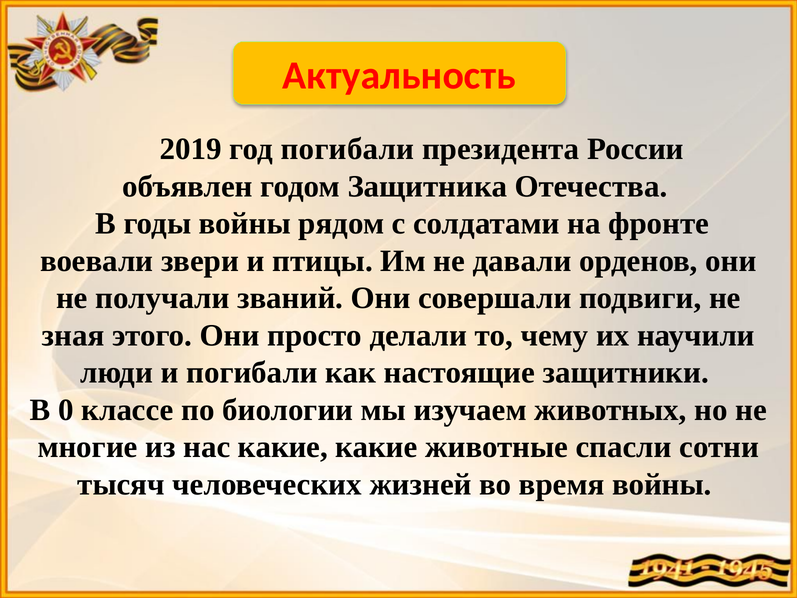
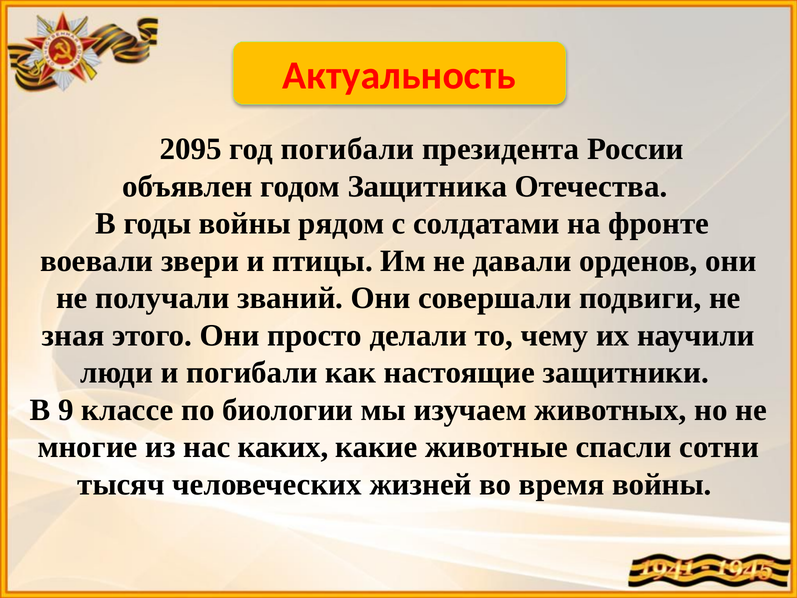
2019: 2019 -> 2095
0: 0 -> 9
нас какие: какие -> каких
